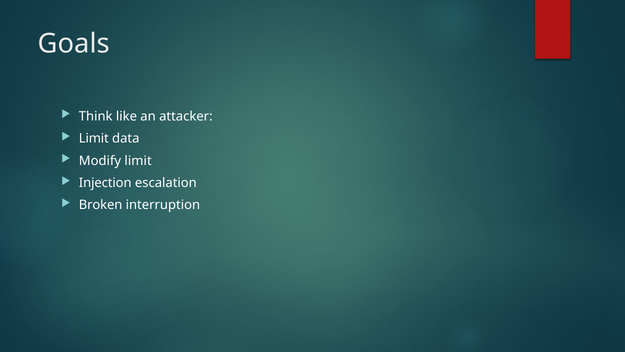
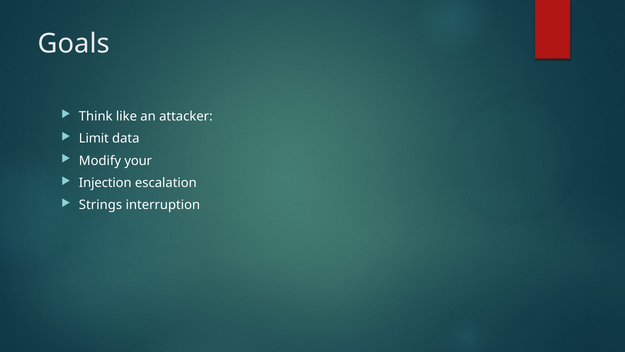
Modify limit: limit -> your
Broken: Broken -> Strings
